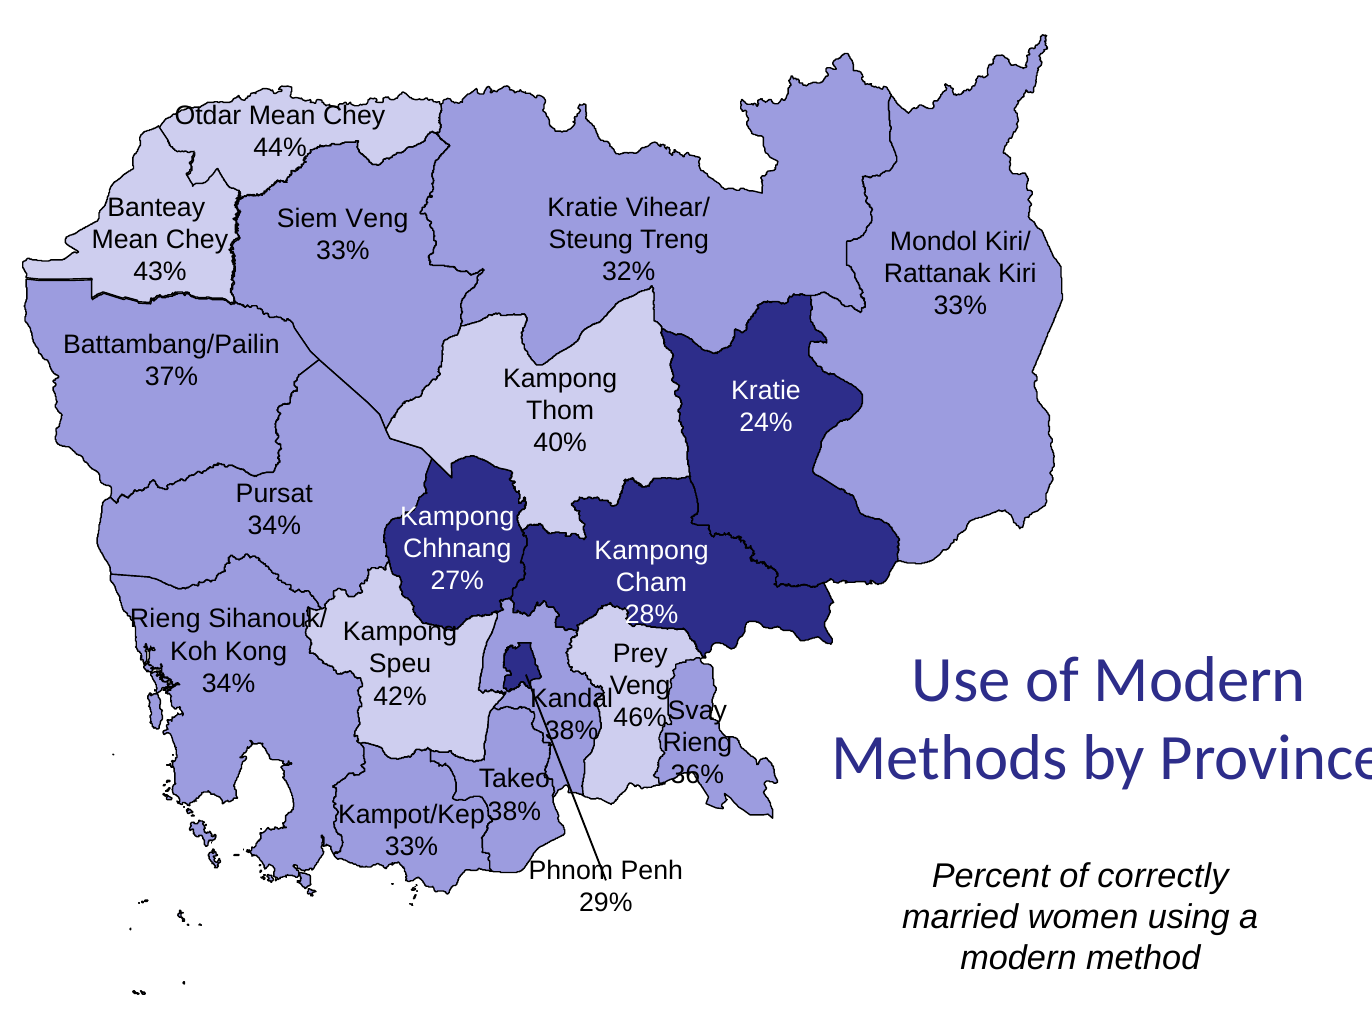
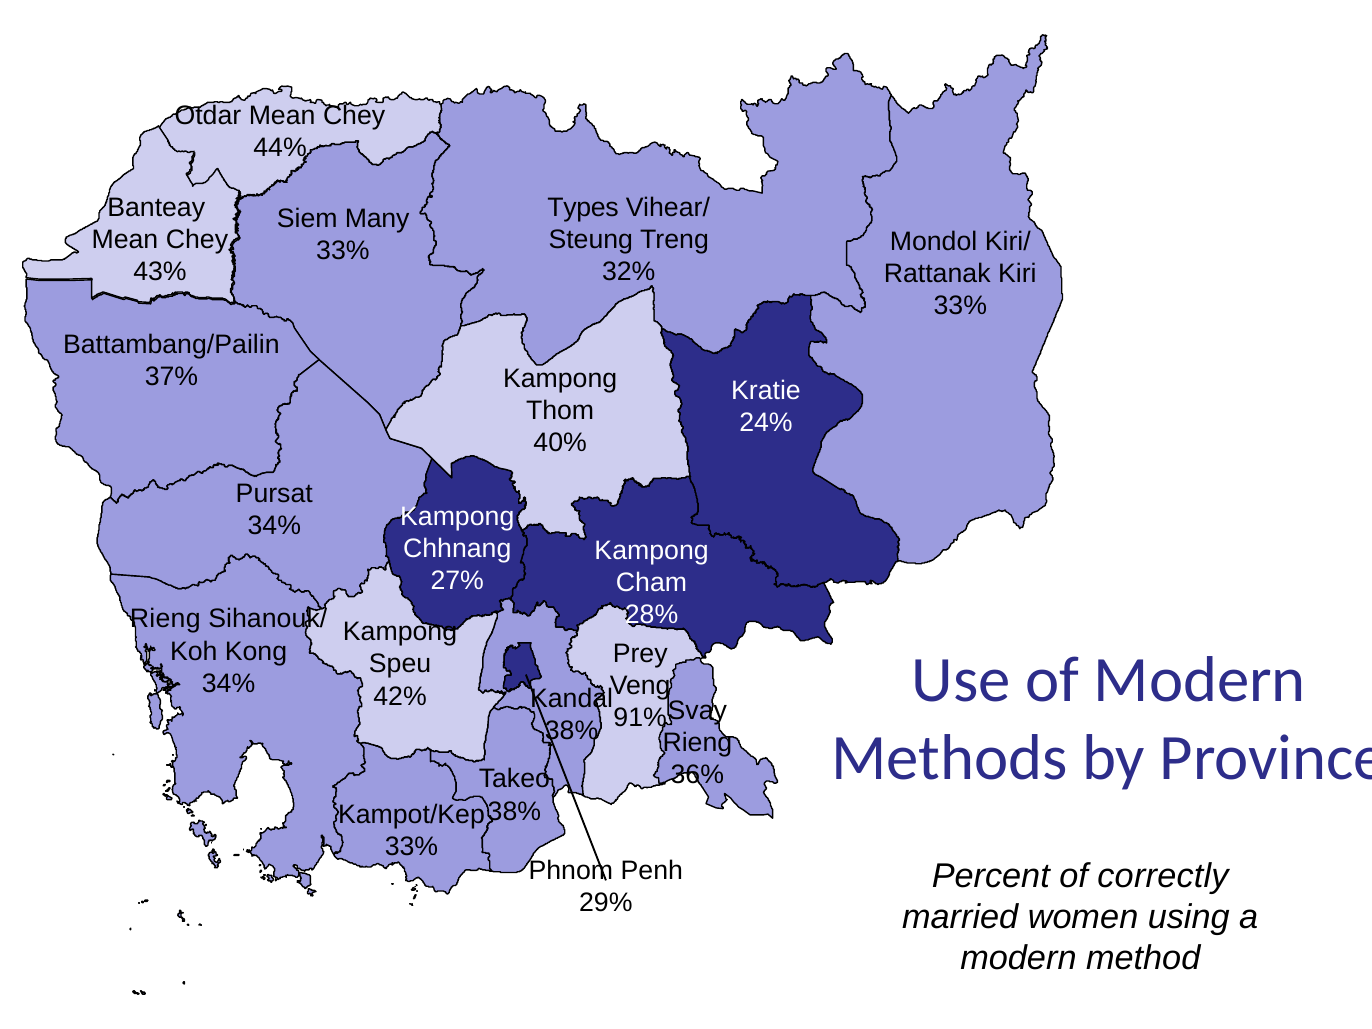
Kratie at (583, 208): Kratie -> Types
Siem Veng: Veng -> Many
46%: 46% -> 91%
